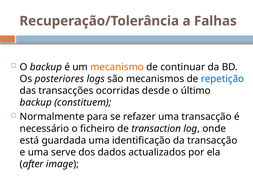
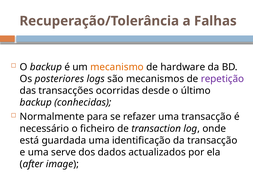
continuar: continuar -> hardware
repetição colour: blue -> purple
constituem: constituem -> conhecidas
